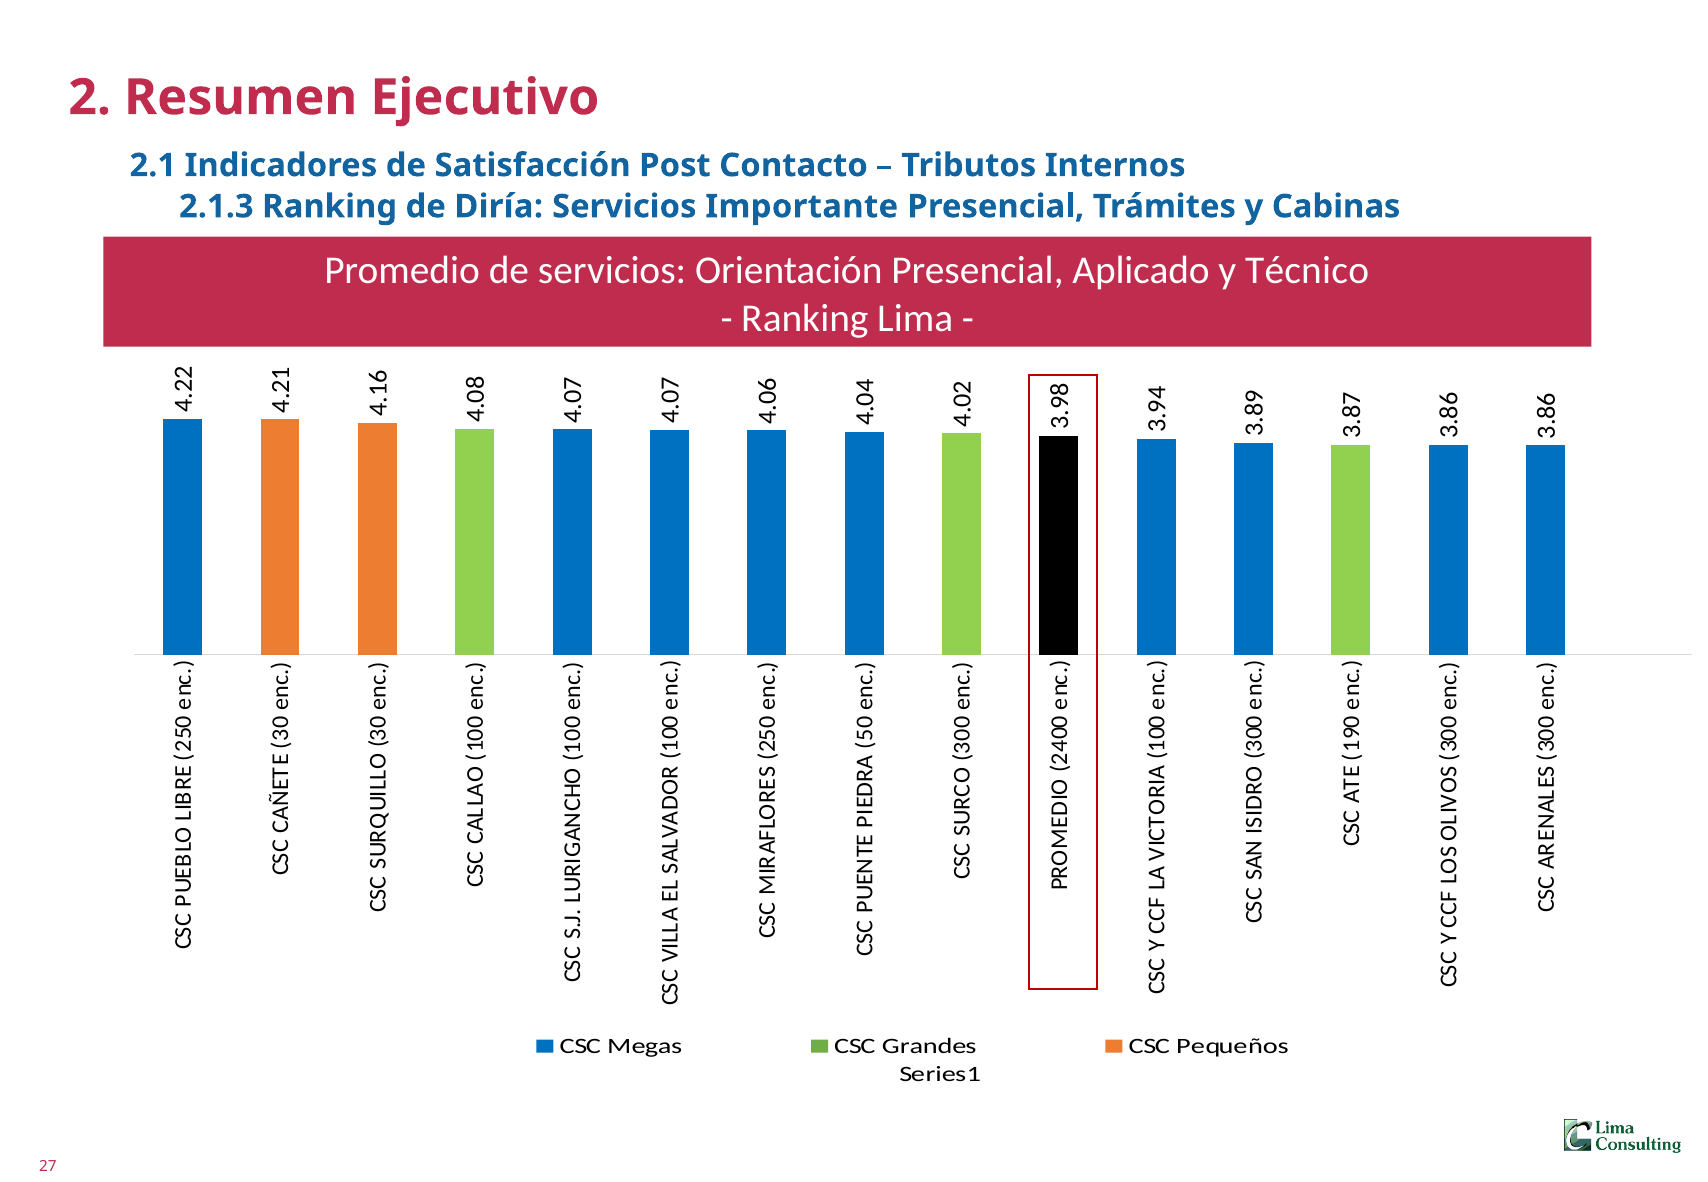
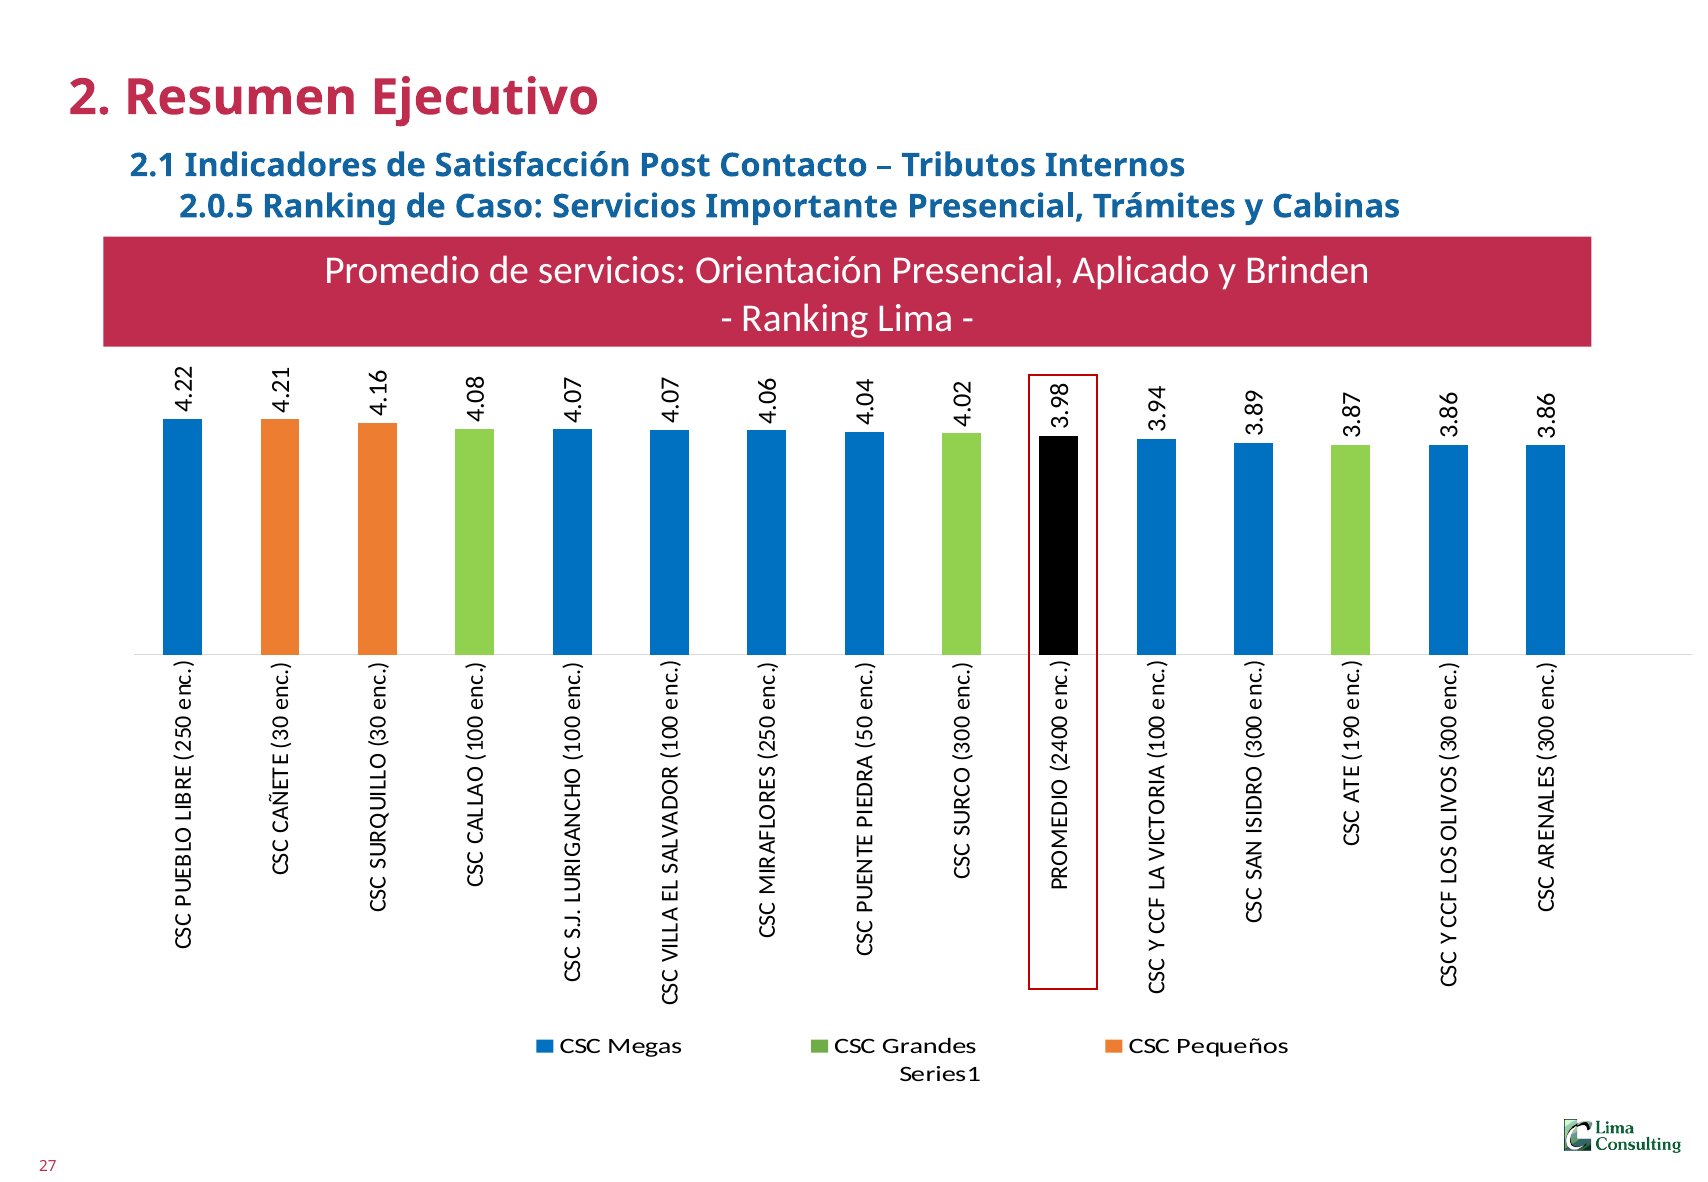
2.1.3: 2.1.3 -> 2.0.5
Diría: Diría -> Caso
Técnico: Técnico -> Brinden
